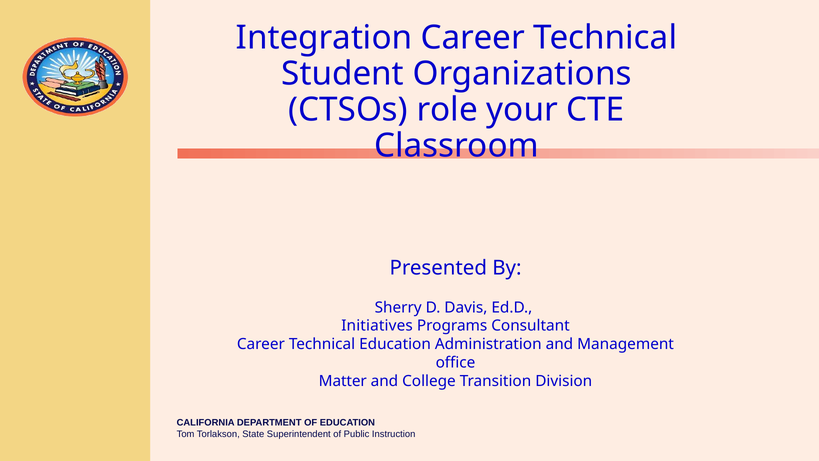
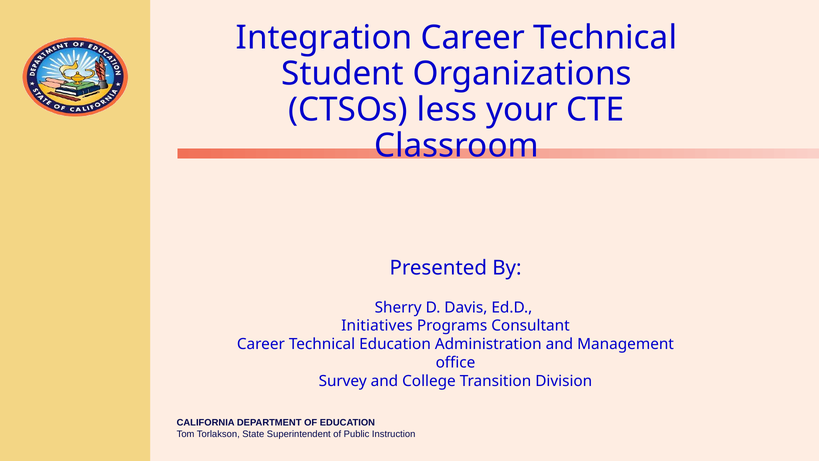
role: role -> less
Matter: Matter -> Survey
